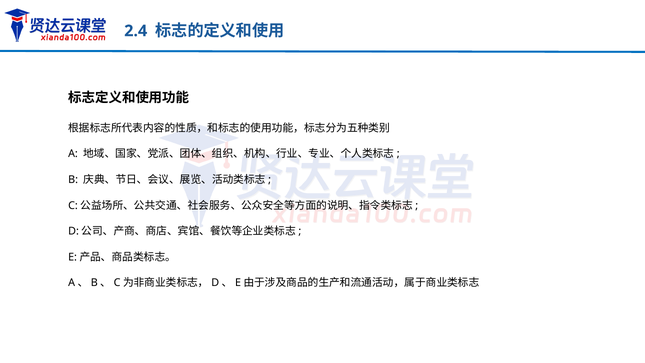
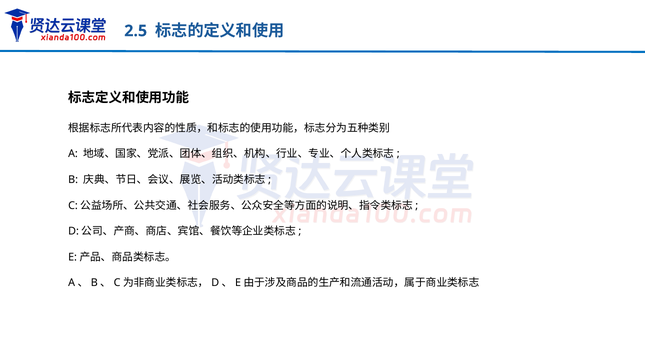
2.4: 2.4 -> 2.5
